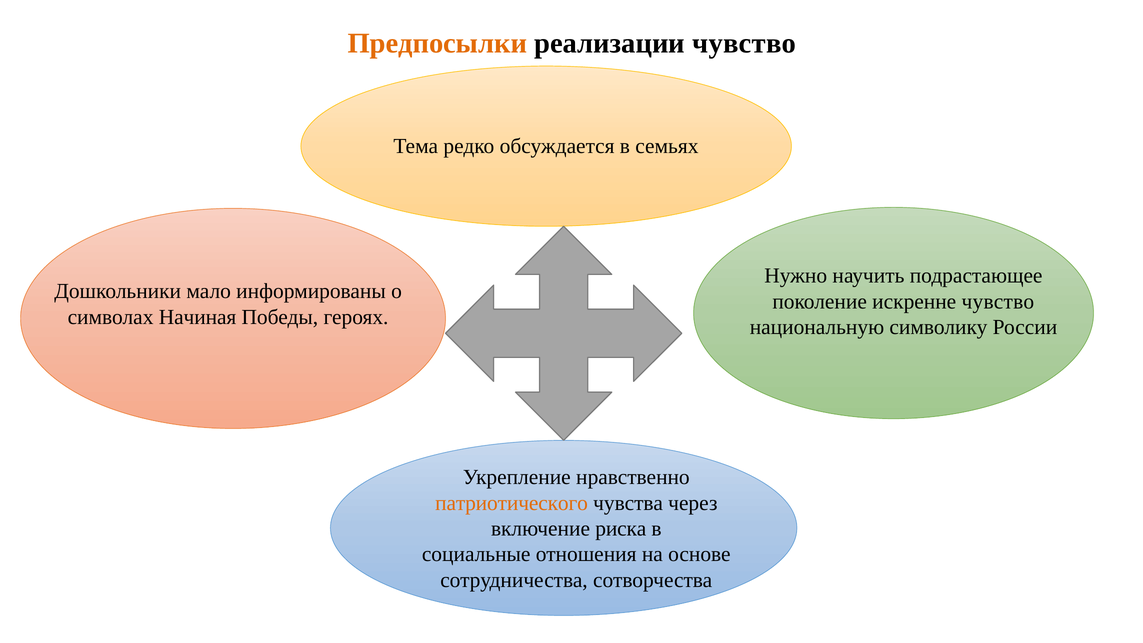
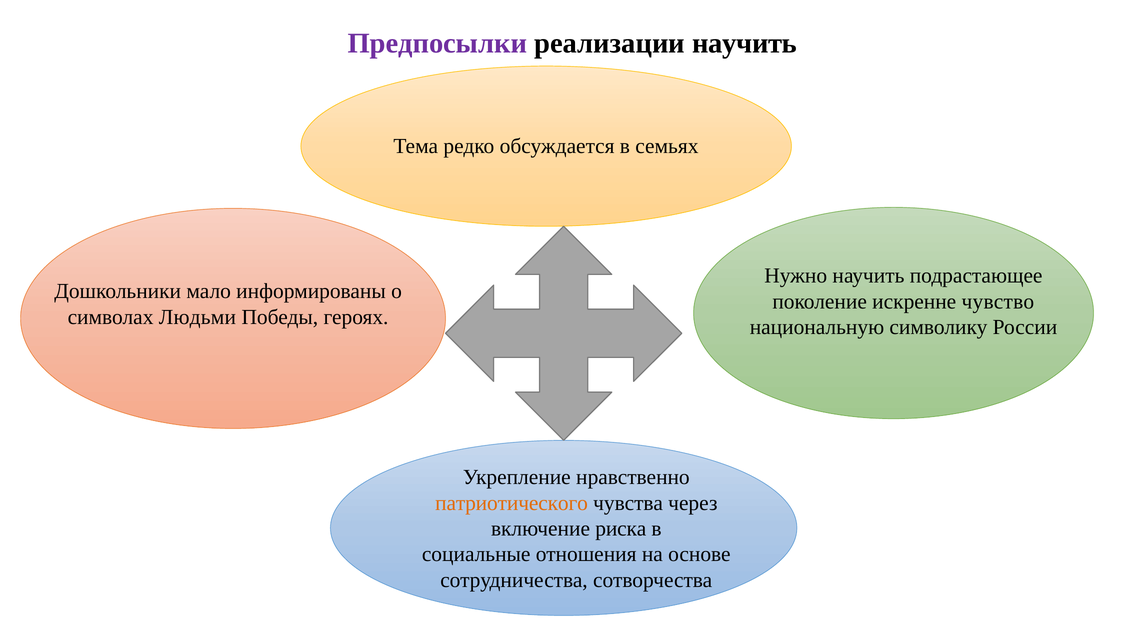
Предпосылки colour: orange -> purple
реализации чувство: чувство -> научить
Начиная: Начиная -> Людьми
